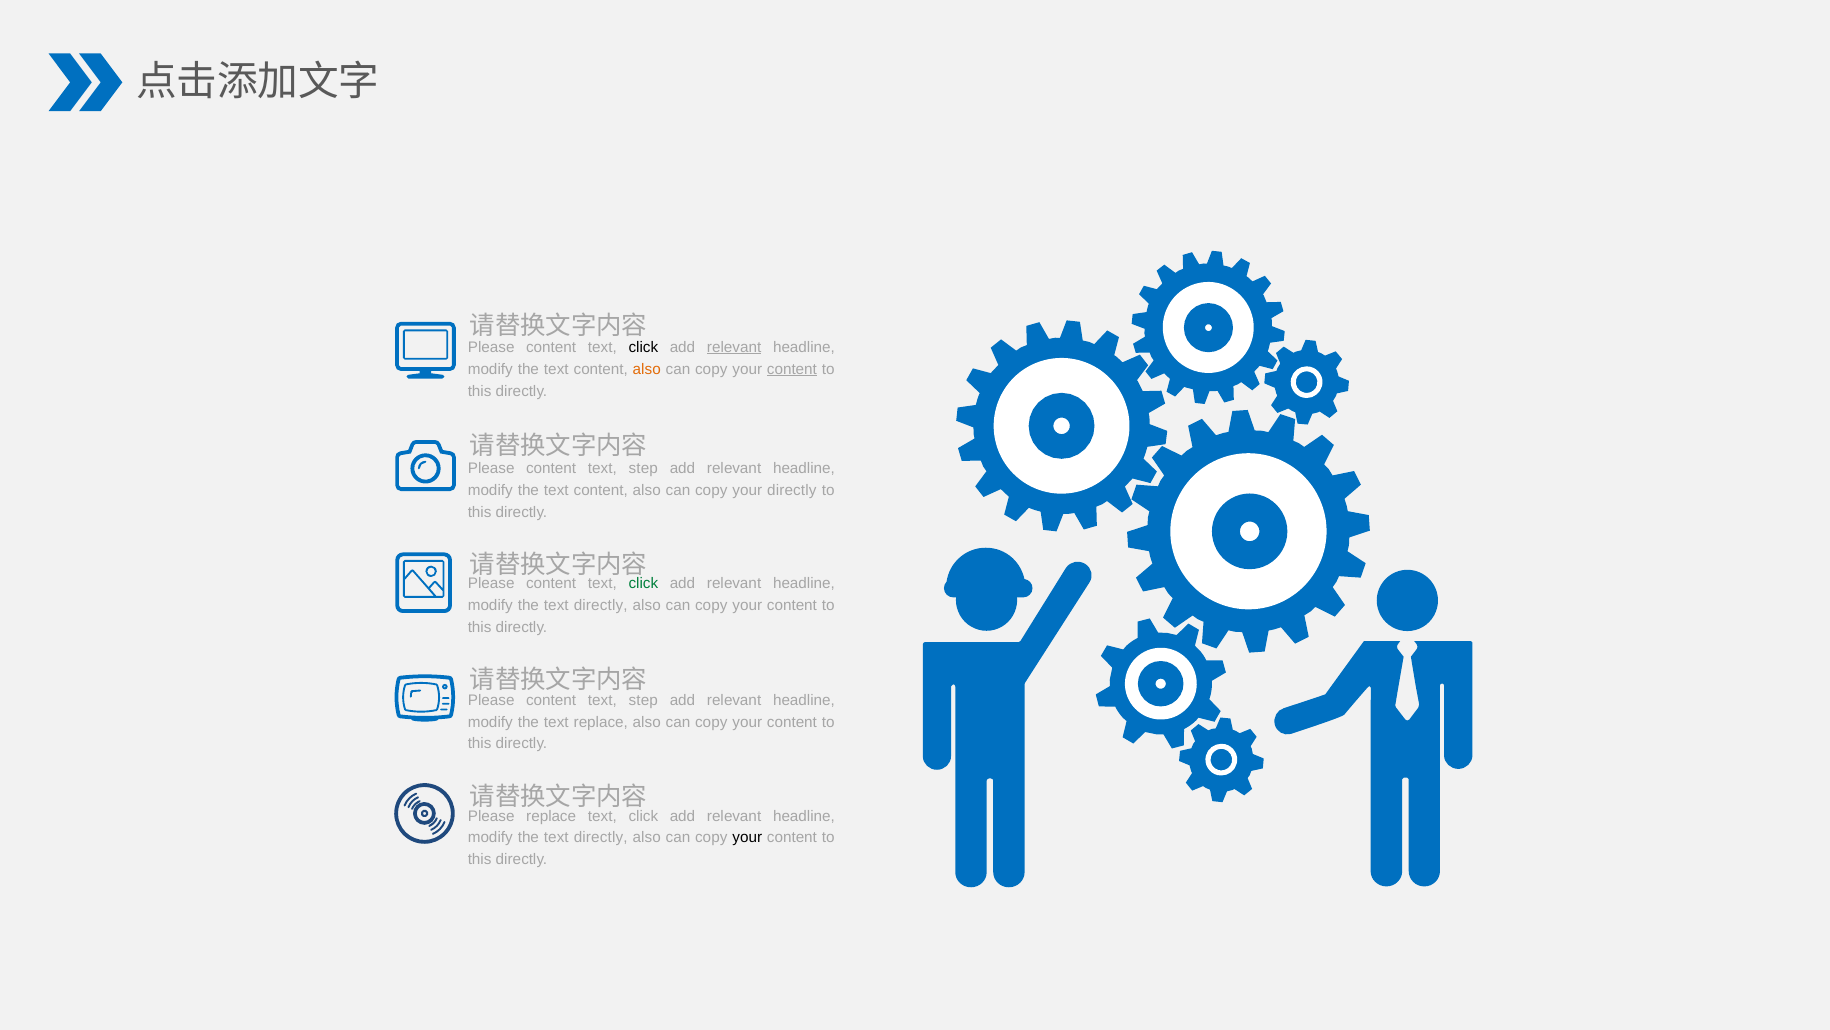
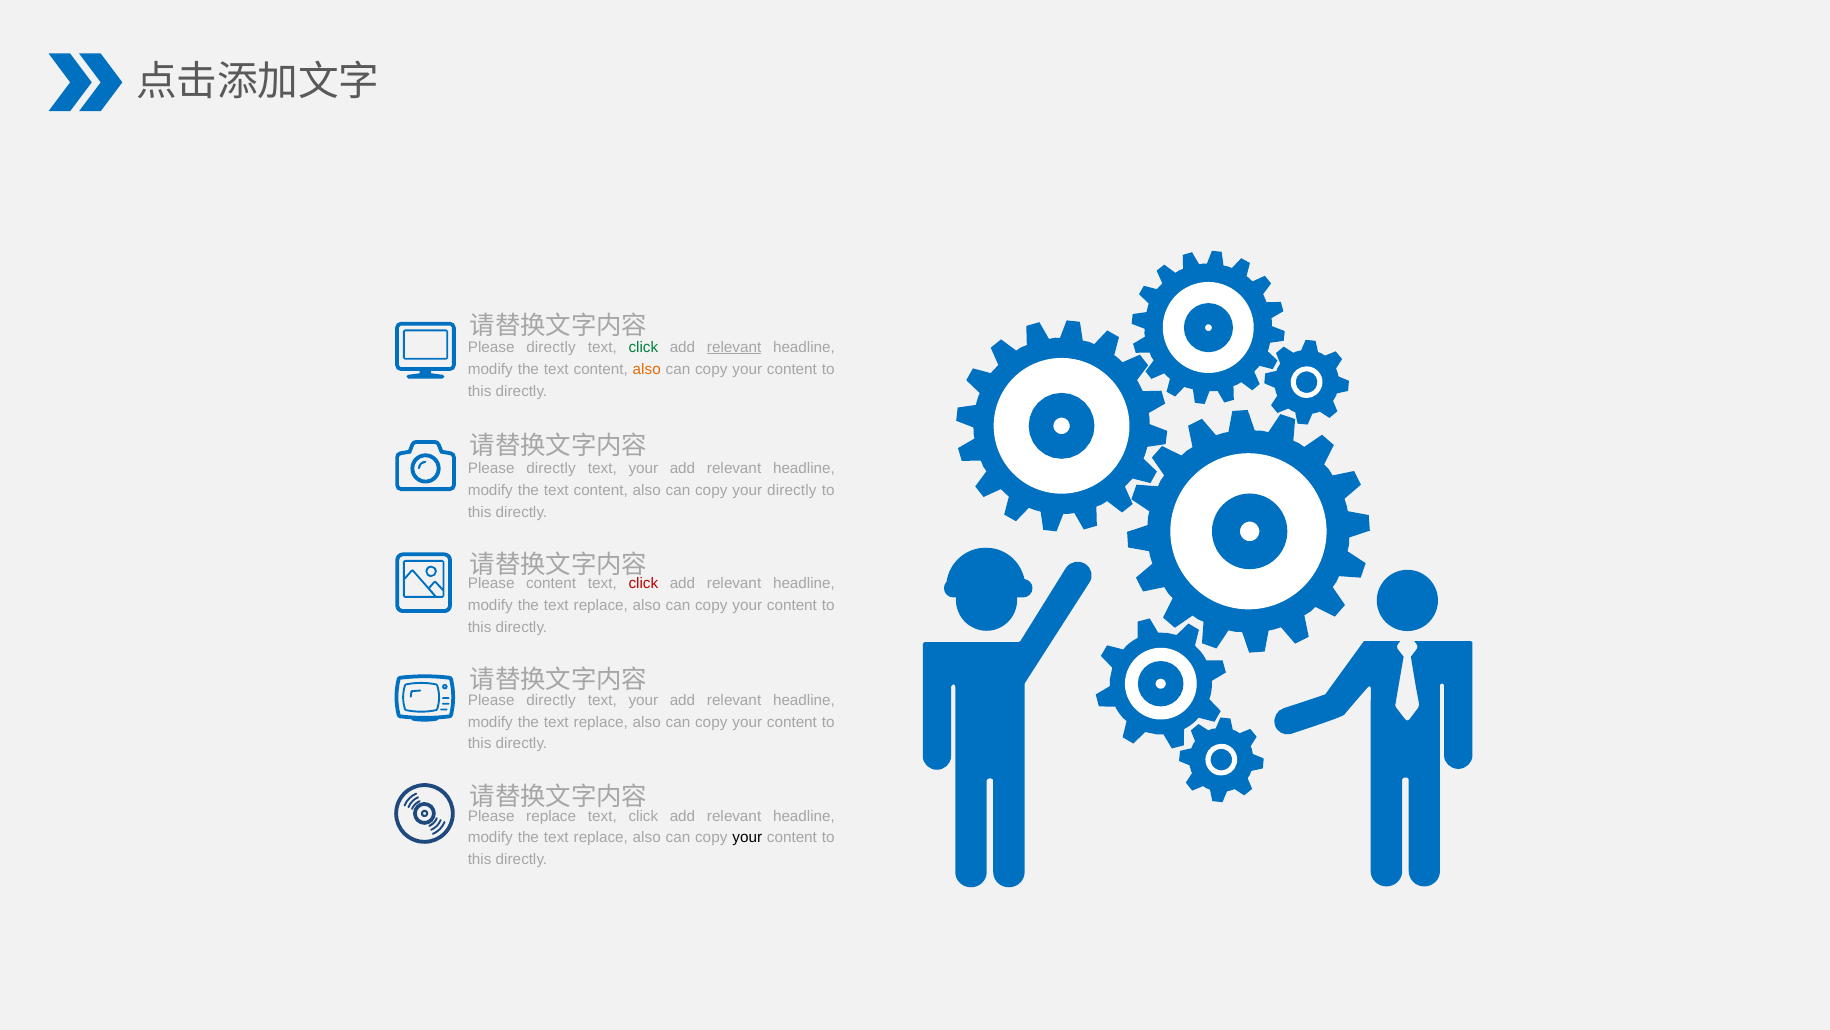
content at (551, 347): content -> directly
click at (643, 347) colour: black -> green
content at (792, 369) underline: present -> none
content at (551, 468): content -> directly
step at (643, 468): step -> your
click at (643, 583) colour: green -> red
directly at (601, 605): directly -> replace
content at (551, 700): content -> directly
step at (643, 700): step -> your
directly at (601, 837): directly -> replace
